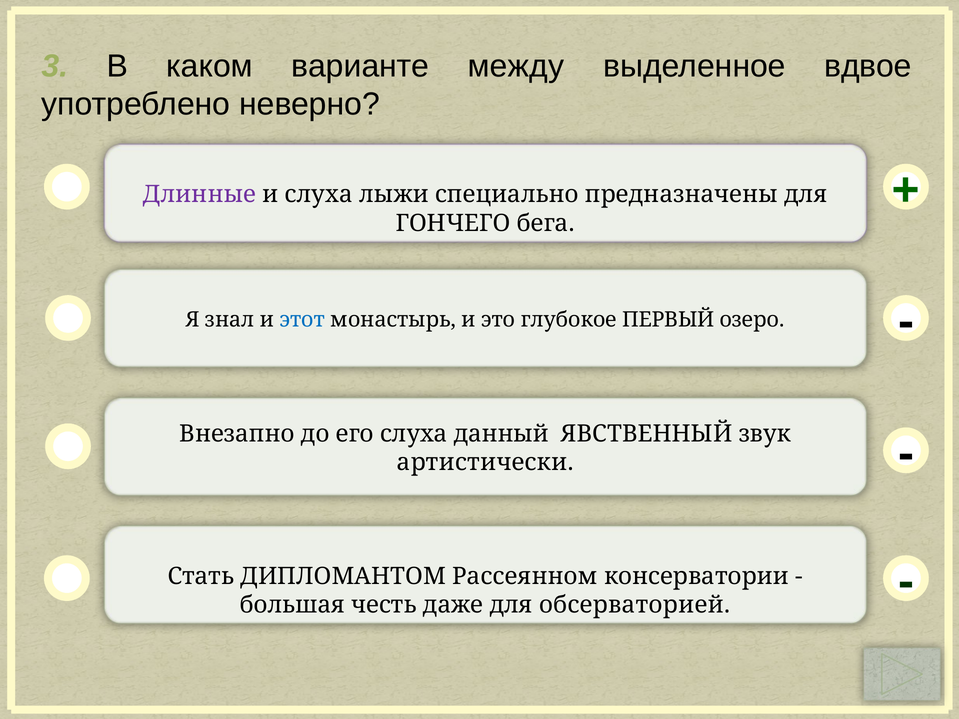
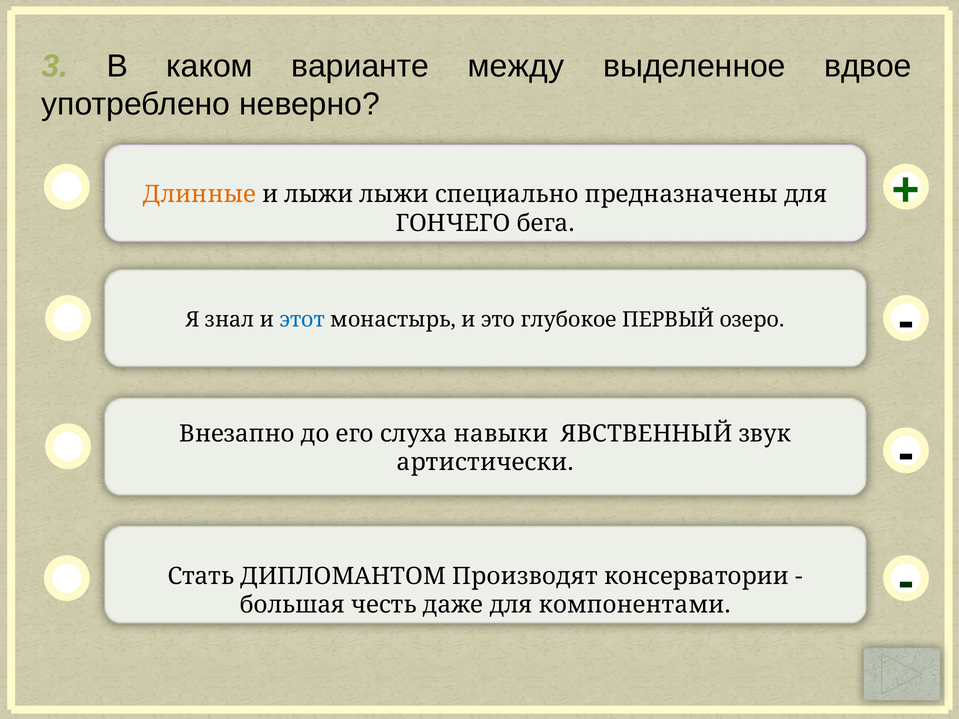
Длинные colour: purple -> orange
и слуха: слуха -> лыжи
данный: данный -> навыки
Рассеянном: Рассеянном -> Производят
обсерваторией: обсерваторией -> компонентами
